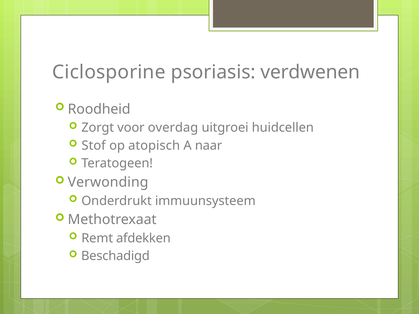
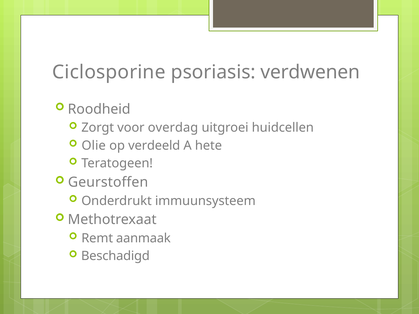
Stof: Stof -> Olie
atopisch: atopisch -> verdeeld
naar: naar -> hete
Verwonding: Verwonding -> Geurstoffen
afdekken: afdekken -> aanmaak
